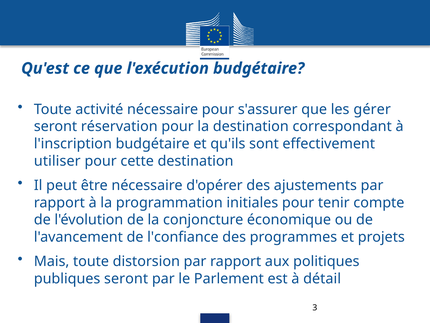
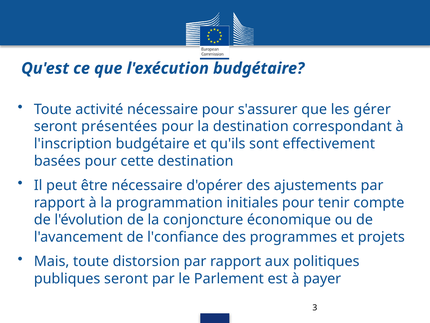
réservation: réservation -> présentées
utiliser: utiliser -> basées
détail: détail -> payer
